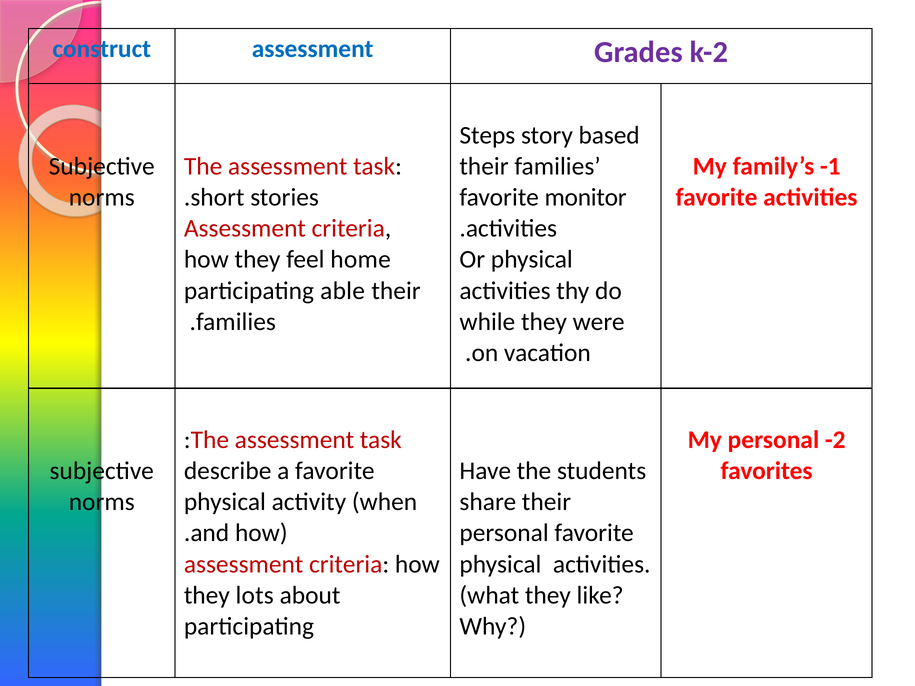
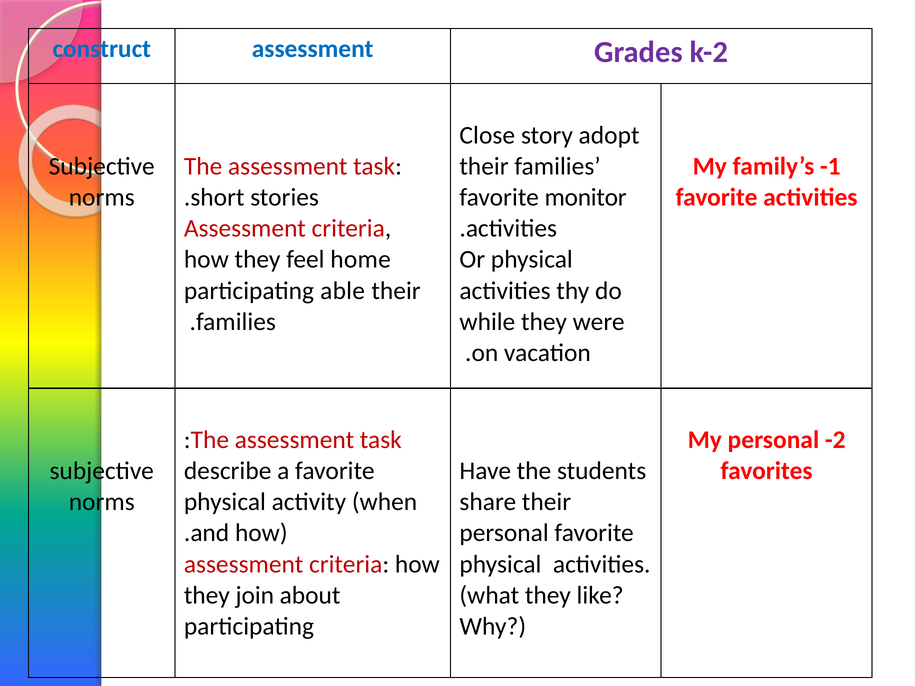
Steps: Steps -> Close
based: based -> adopt
lots: lots -> join
